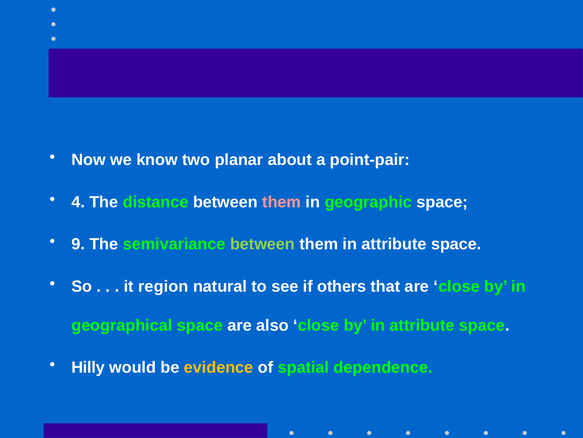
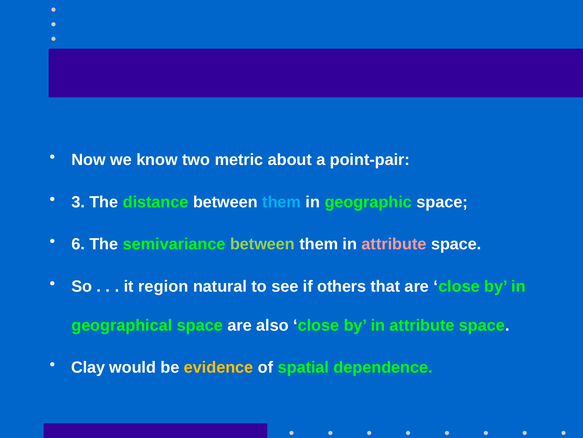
planar: planar -> metric
4: 4 -> 3
them at (282, 202) colour: pink -> light blue
9: 9 -> 6
attribute at (394, 244) colour: white -> pink
Hilly: Hilly -> Clay
